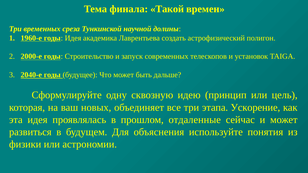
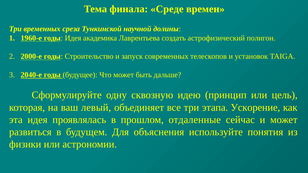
Такой: Такой -> Среде
новых: новых -> левый
